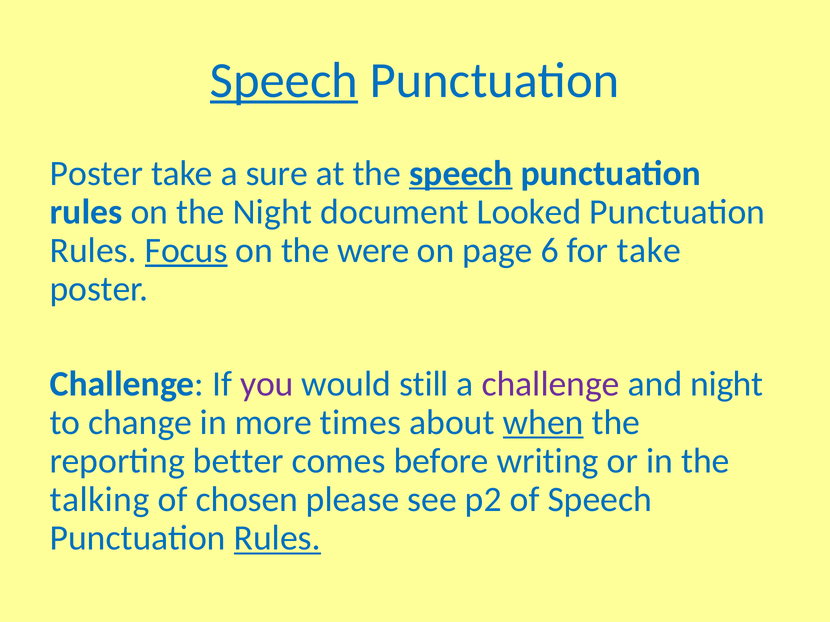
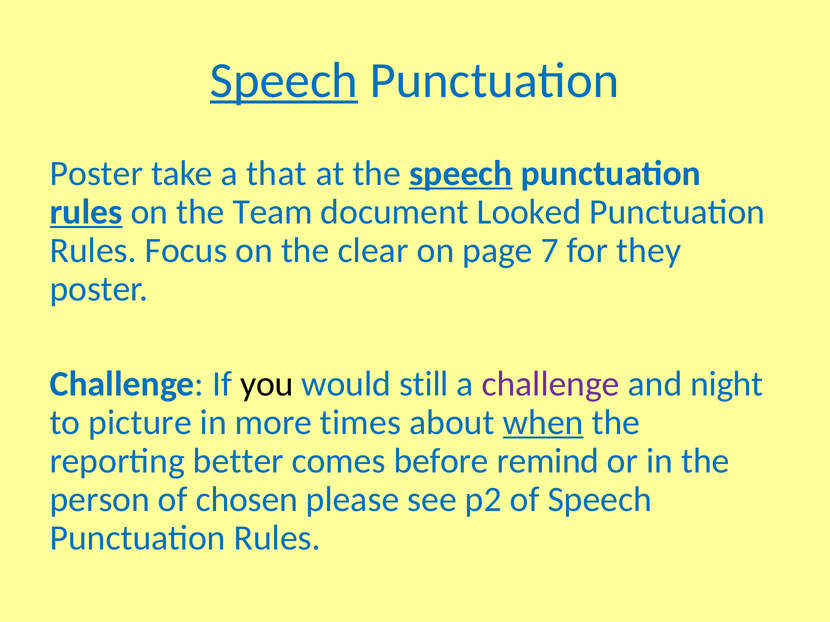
sure: sure -> that
rules at (86, 212) underline: none -> present
the Night: Night -> Team
Focus underline: present -> none
were: were -> clear
6: 6 -> 7
for take: take -> they
you colour: purple -> black
change: change -> picture
writing: writing -> remind
talking: talking -> person
Rules at (277, 539) underline: present -> none
